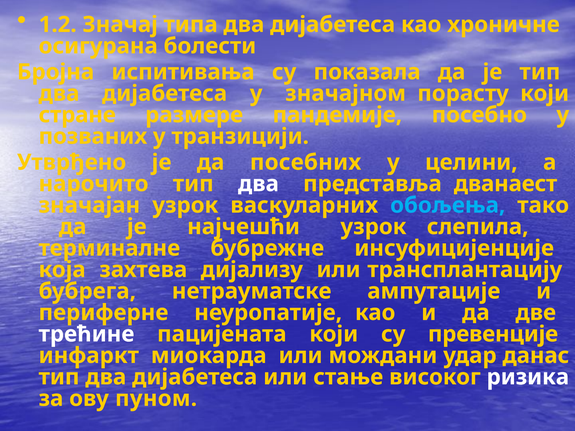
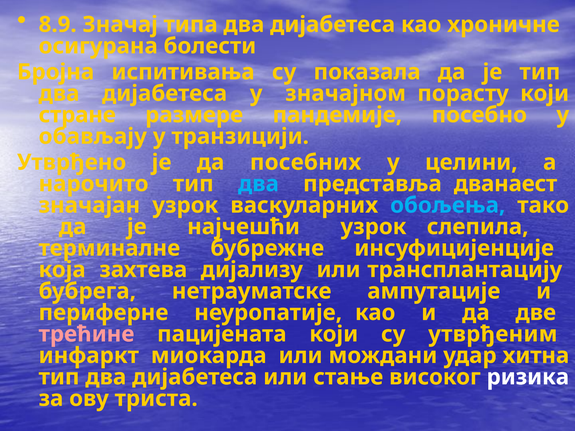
1.2: 1.2 -> 8.9
позваних: позваних -> обављају
два at (258, 184) colour: white -> light blue
трећине colour: white -> pink
превенције: превенције -> утврђеним
данас: данас -> хитна
пуном: пуном -> триста
